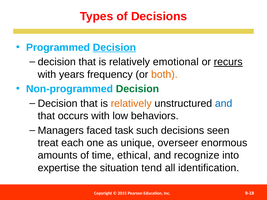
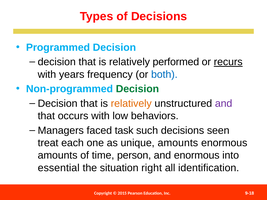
Decision at (114, 47) underline: present -> none
emotional: emotional -> performed
both colour: orange -> blue
and at (224, 104) colour: blue -> purple
unique overseer: overseer -> amounts
ethical: ethical -> person
and recognize: recognize -> enormous
expertise: expertise -> essential
tend: tend -> right
